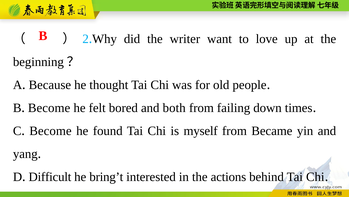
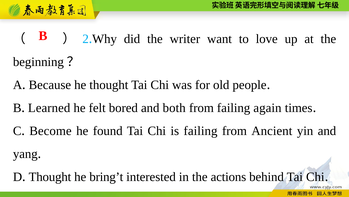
Become at (49, 108): Become -> Learned
down: down -> again
is myself: myself -> failing
Became: Became -> Ancient
Difficult at (50, 176): Difficult -> Thought
